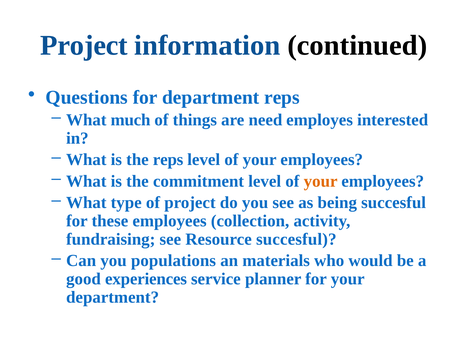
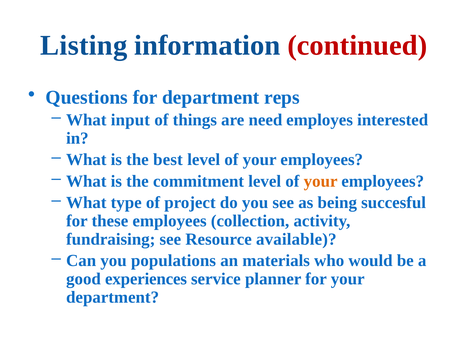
Project at (84, 45): Project -> Listing
continued colour: black -> red
much: much -> input
the reps: reps -> best
Resource succesful: succesful -> available
